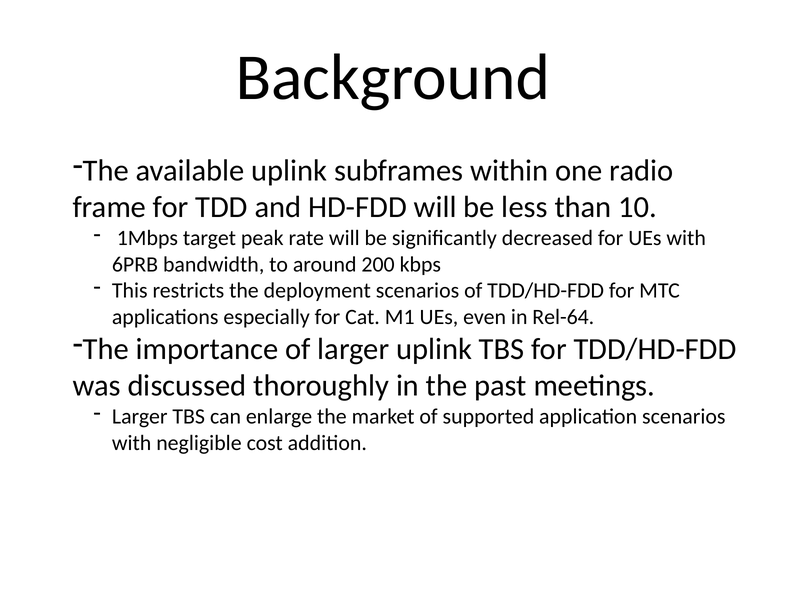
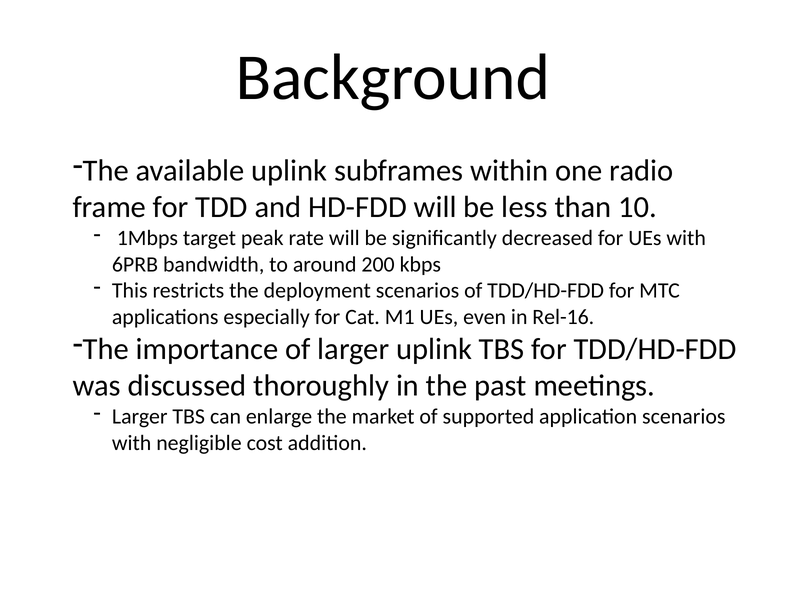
Rel-64: Rel-64 -> Rel-16
